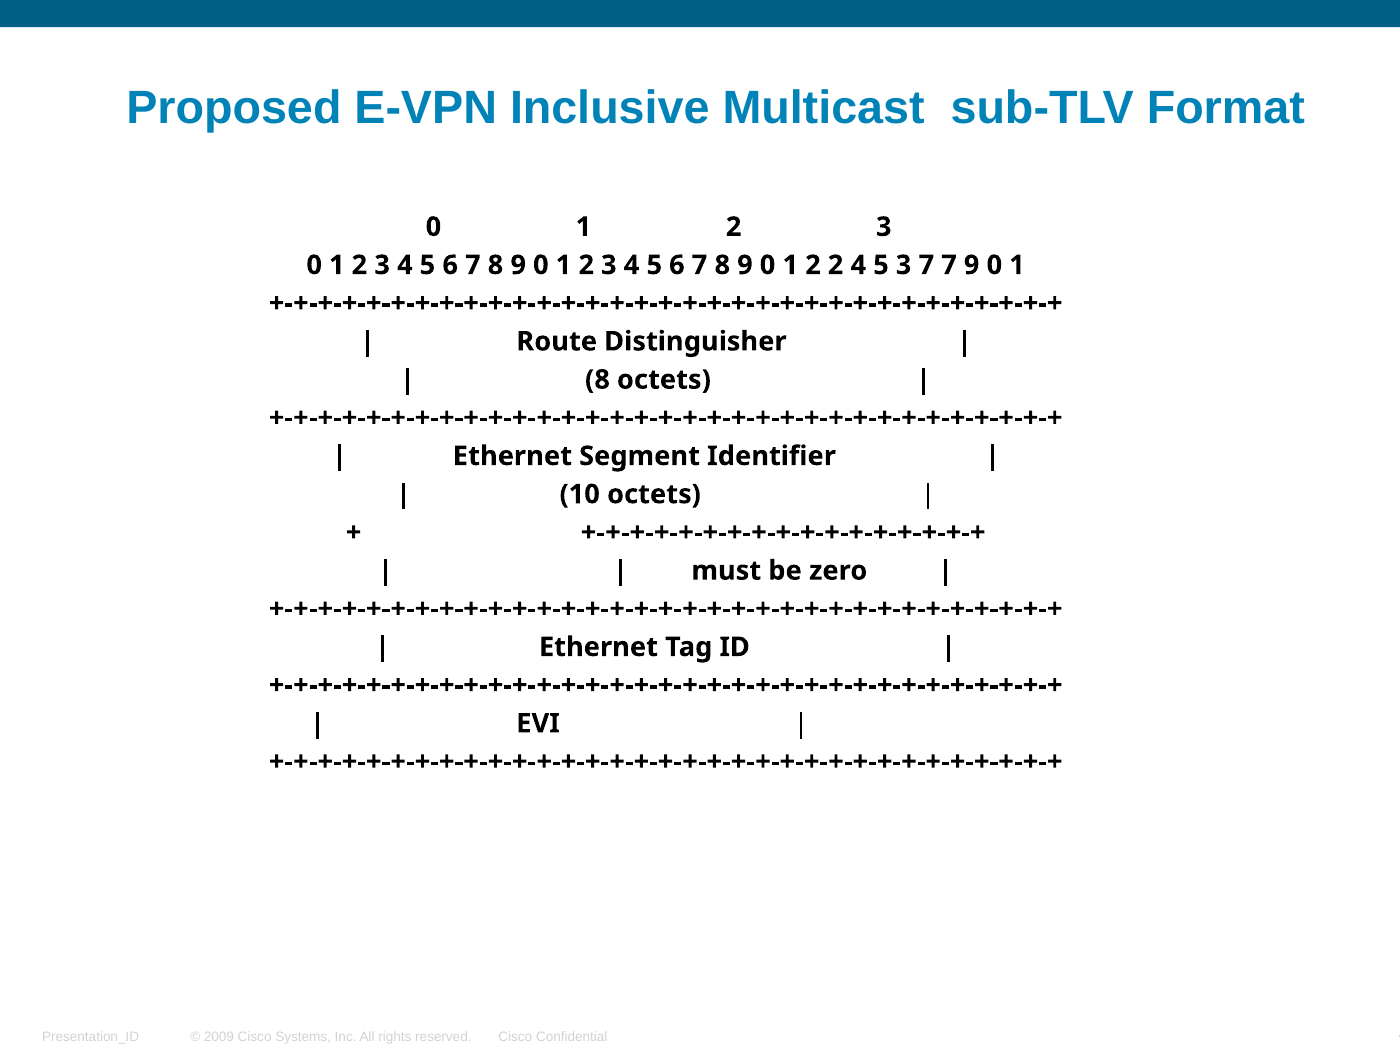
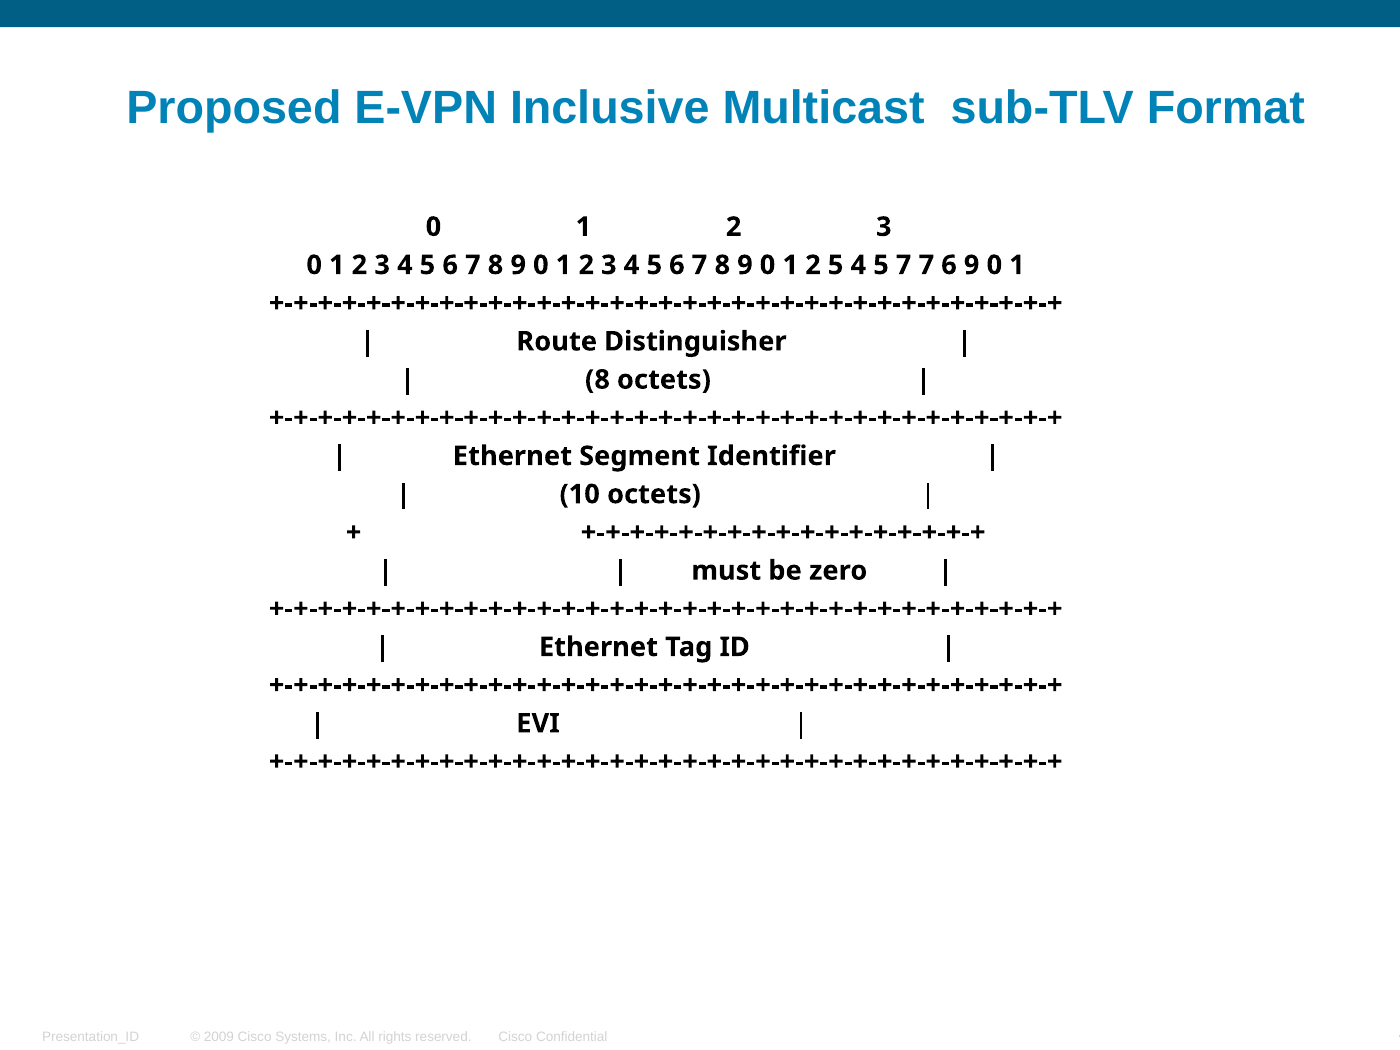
2 2: 2 -> 5
5 3: 3 -> 7
7 7: 7 -> 6
